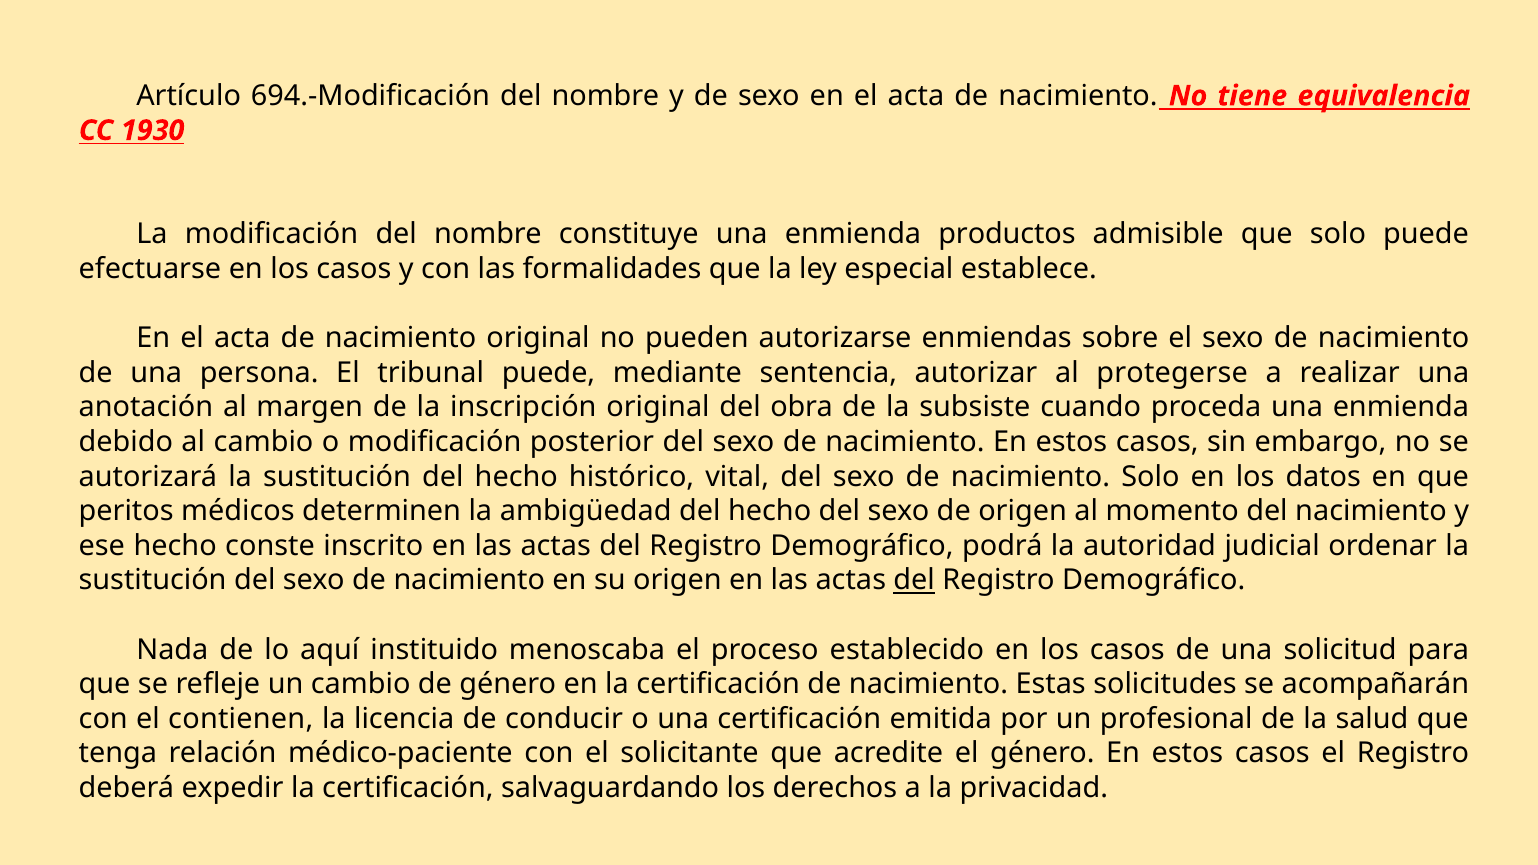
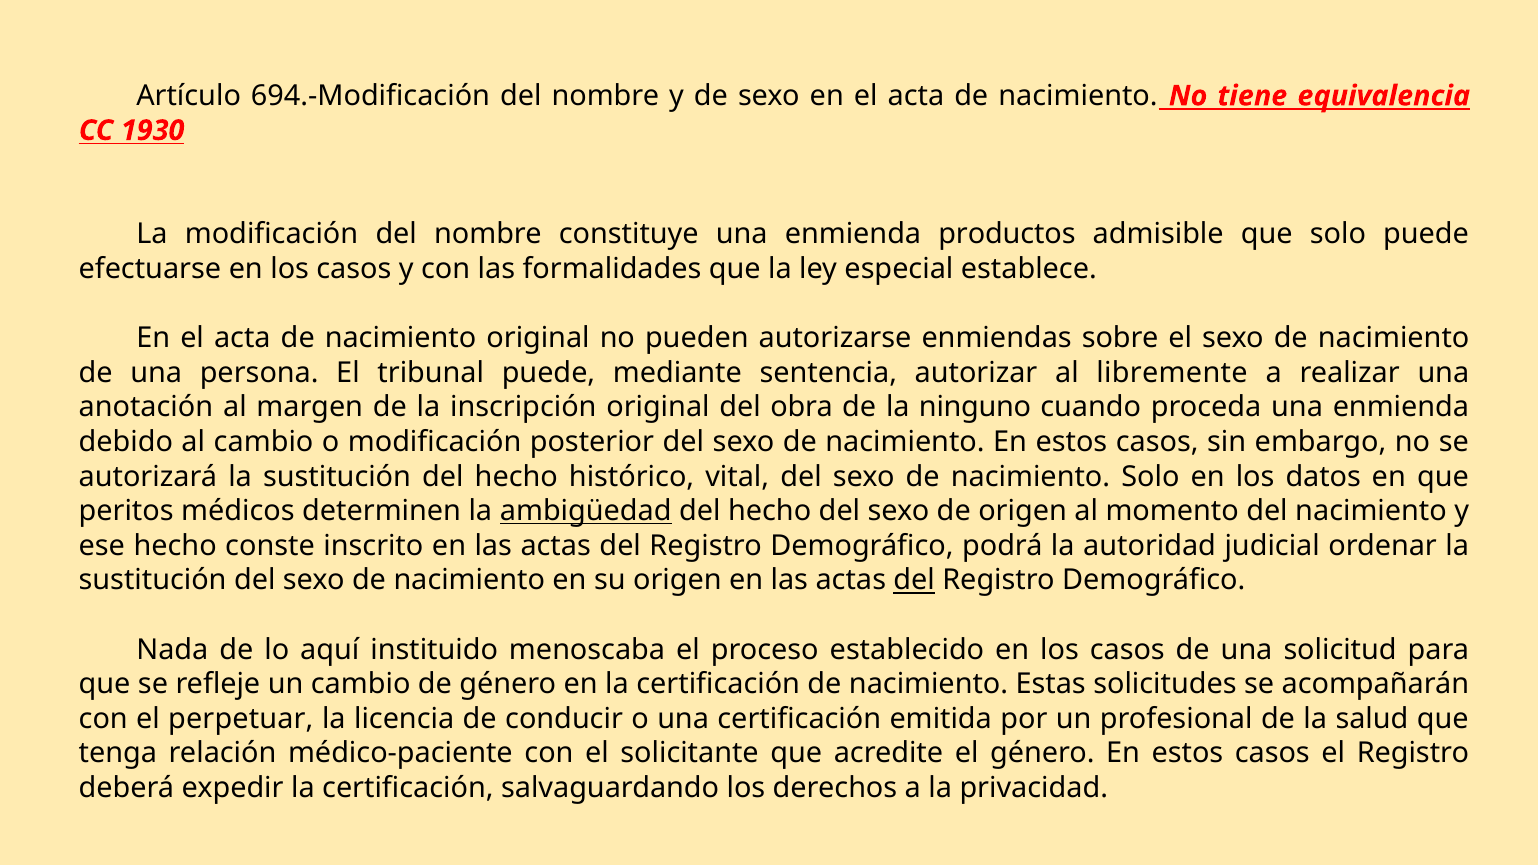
protegerse: protegerse -> libremente
subsiste: subsiste -> ninguno
ambigüedad underline: none -> present
contienen: contienen -> perpetuar
